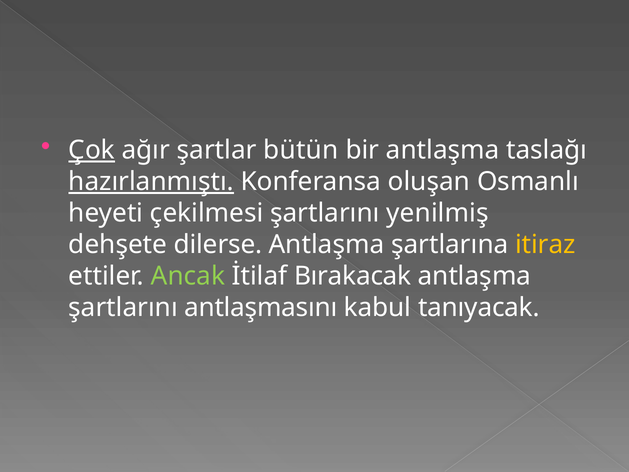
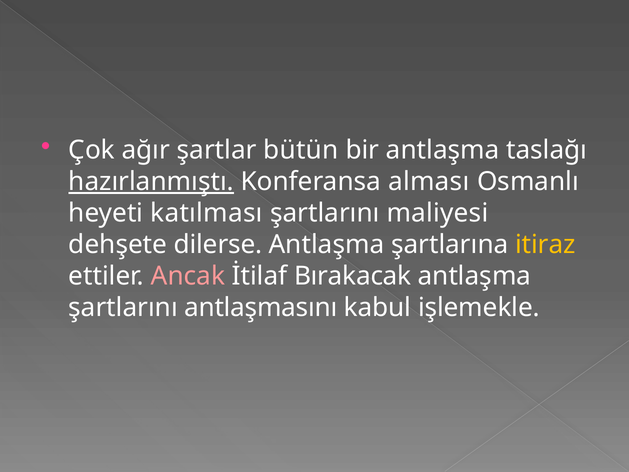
Çok underline: present -> none
oluşan: oluşan -> alması
çekilmesi: çekilmesi -> katılması
yenilmiş: yenilmiş -> maliyesi
Ancak colour: light green -> pink
tanıyacak: tanıyacak -> işlemekle
